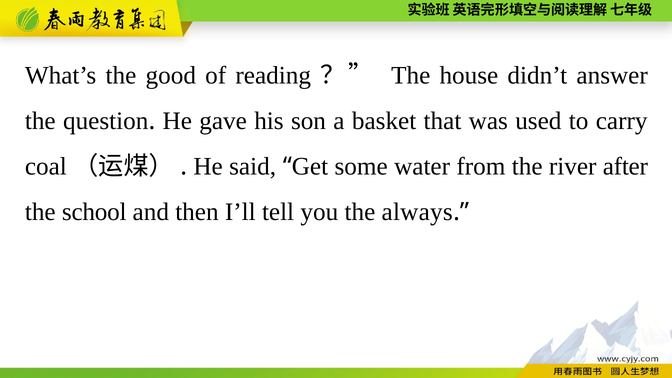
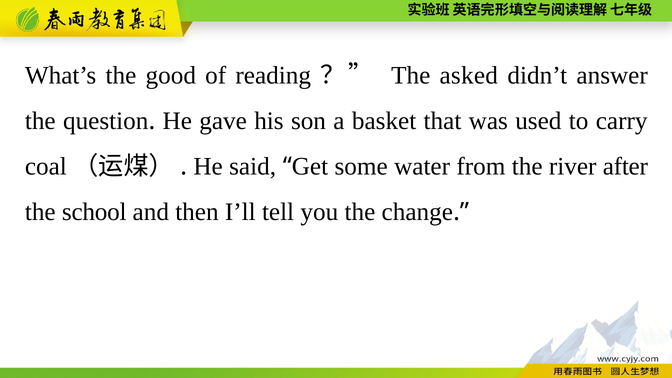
house: house -> asked
always: always -> change
